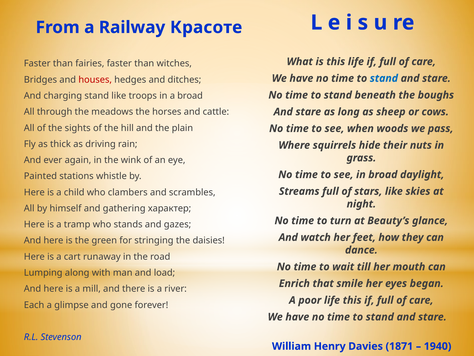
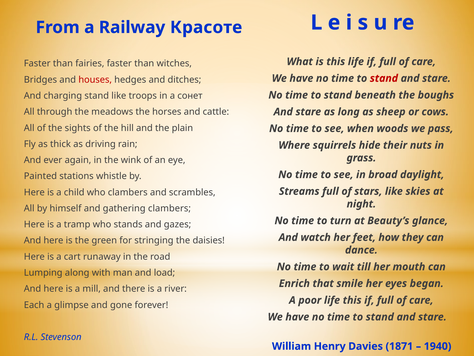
stand at (384, 78) colour: blue -> red
a broad: broad -> сонет
gathering характер: характер -> clambers
